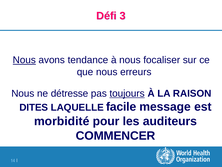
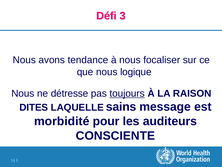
Nous at (24, 60) underline: present -> none
erreurs: erreurs -> logique
facile: facile -> sains
COMMENCER: COMMENCER -> CONSCIENTE
